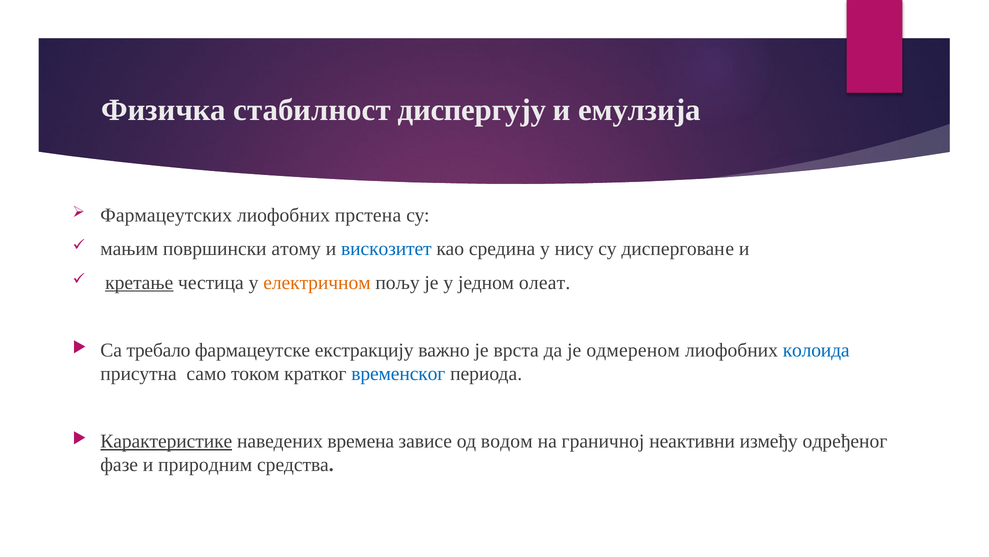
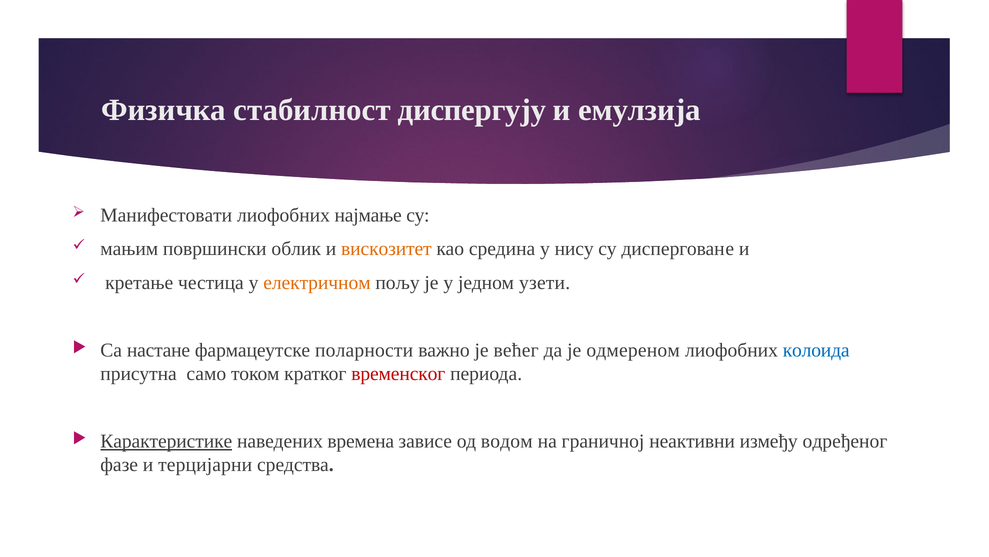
Фармацеутских: Фармацеутских -> Манифестовати
прстена: прстена -> најмање
атому: атому -> облик
вискозитет colour: blue -> orange
кретање underline: present -> none
олеат: олеат -> узети
требало: требало -> настане
екстракцију: екстракцију -> поларности
врста: врста -> већег
временског colour: blue -> red
природним: природним -> терцијарни
